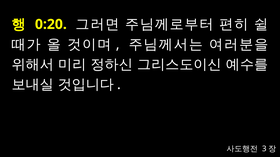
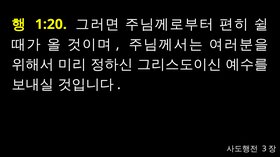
0:20: 0:20 -> 1:20
